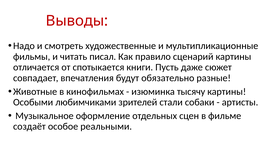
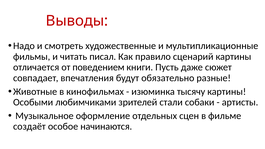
спотыкается: спотыкается -> поведением
реальными: реальными -> начинаются
